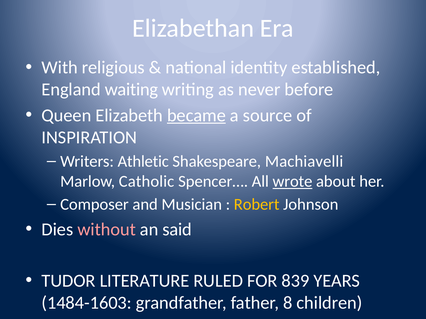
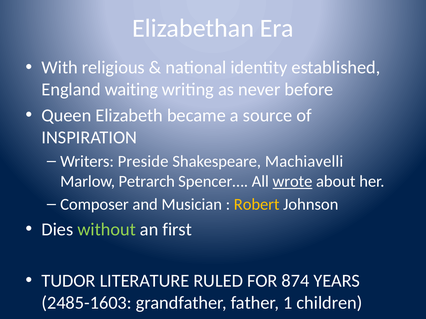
became underline: present -> none
Athletic: Athletic -> Preside
Catholic: Catholic -> Petrarch
without colour: pink -> light green
said: said -> first
839: 839 -> 874
1484-1603: 1484-1603 -> 2485-1603
8: 8 -> 1
